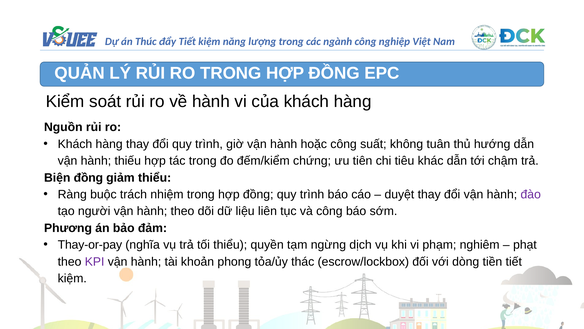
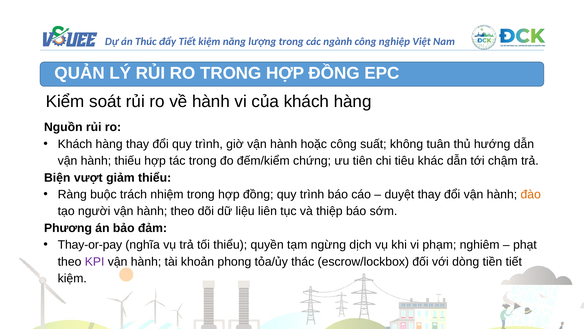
Biện đồng: đồng -> vượt
đào colour: purple -> orange
và công: công -> thiệp
